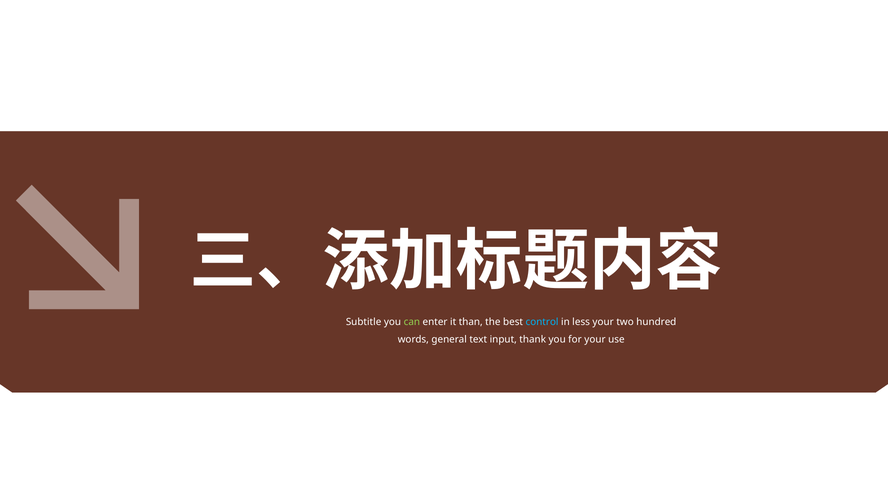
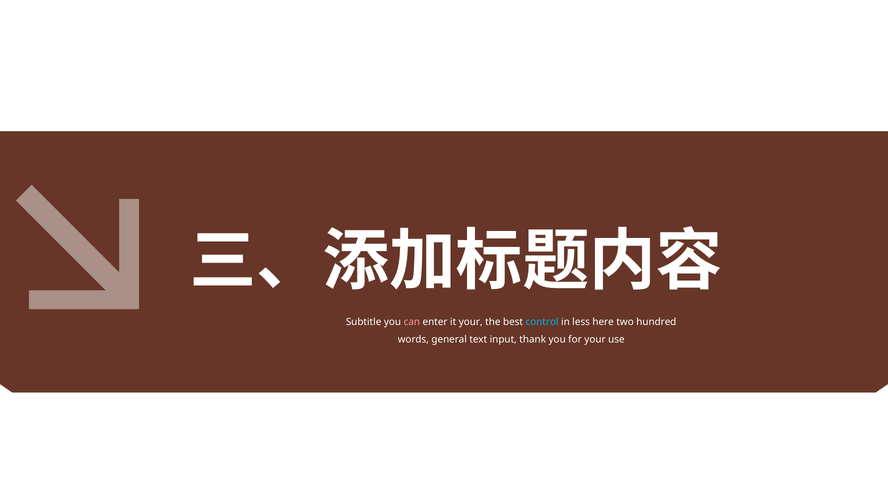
can colour: light green -> pink
it than: than -> your
less your: your -> here
